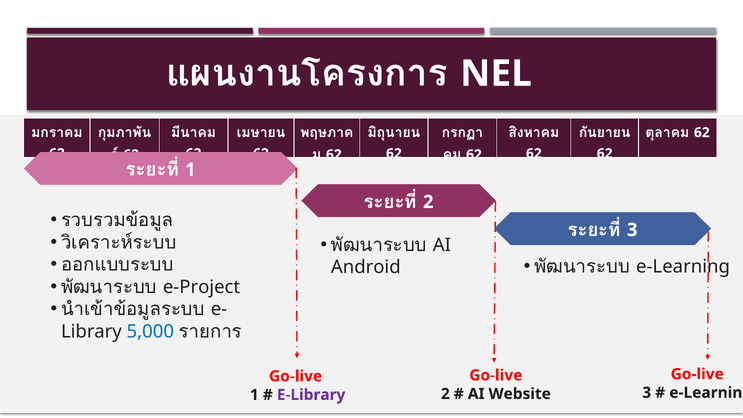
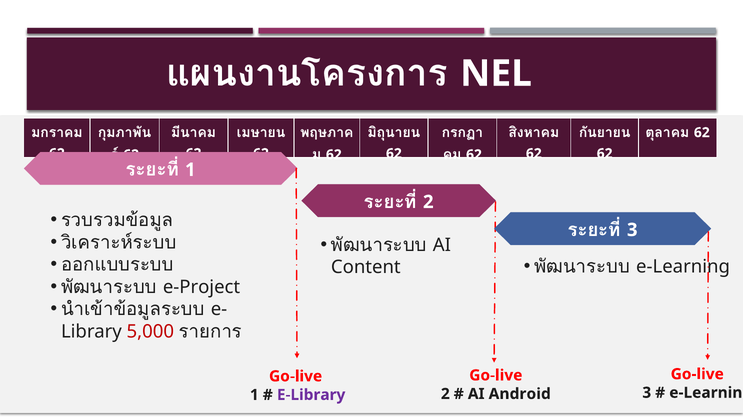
Android: Android -> Content
5,000 colour: blue -> red
Website: Website -> Android
